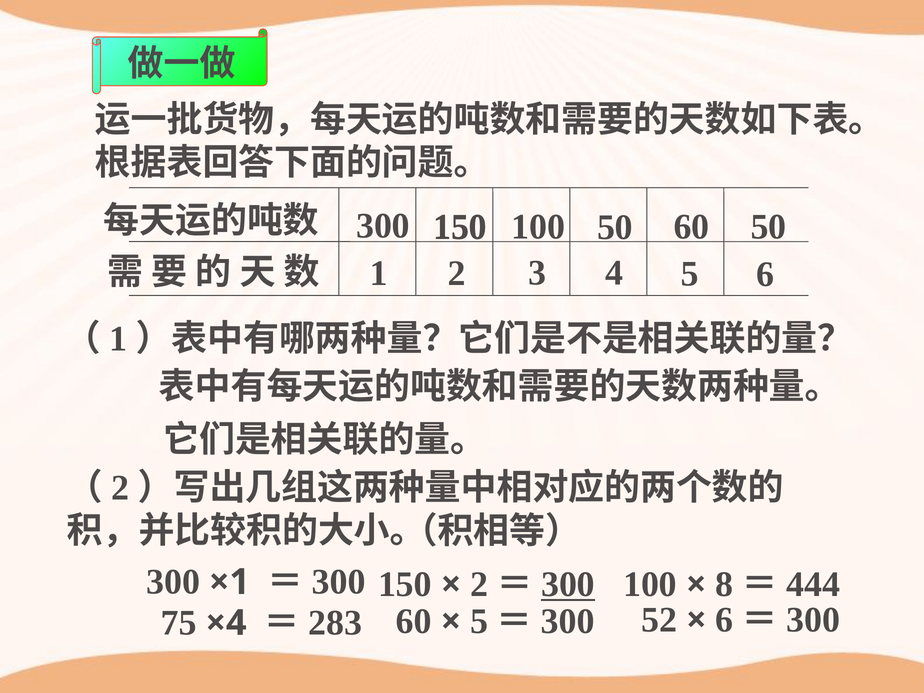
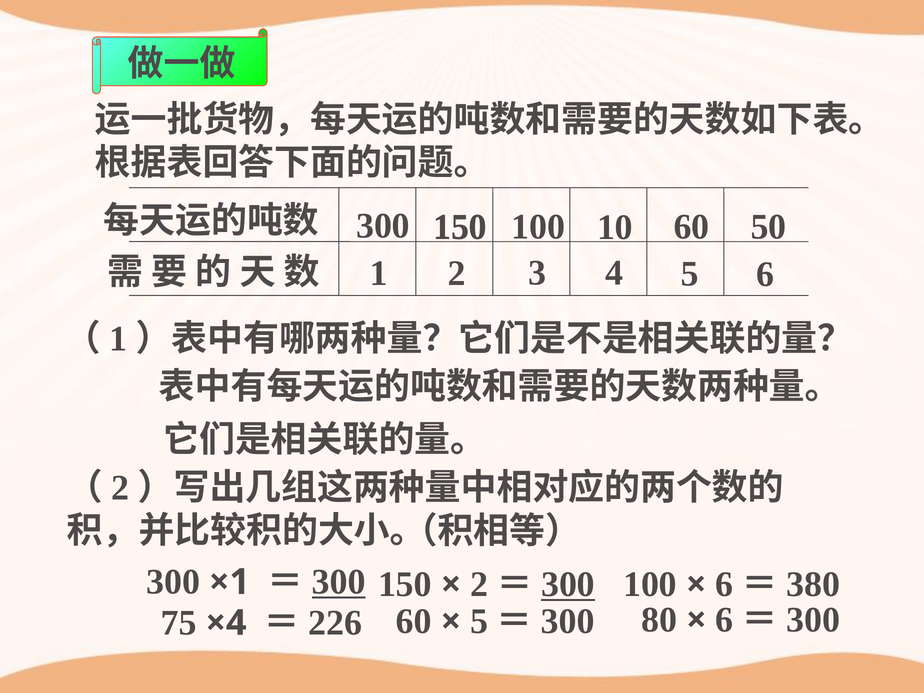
100 50: 50 -> 10
300 at (339, 582) underline: none -> present
8 at (724, 584): 8 -> 6
444: 444 -> 380
283: 283 -> 226
52: 52 -> 80
